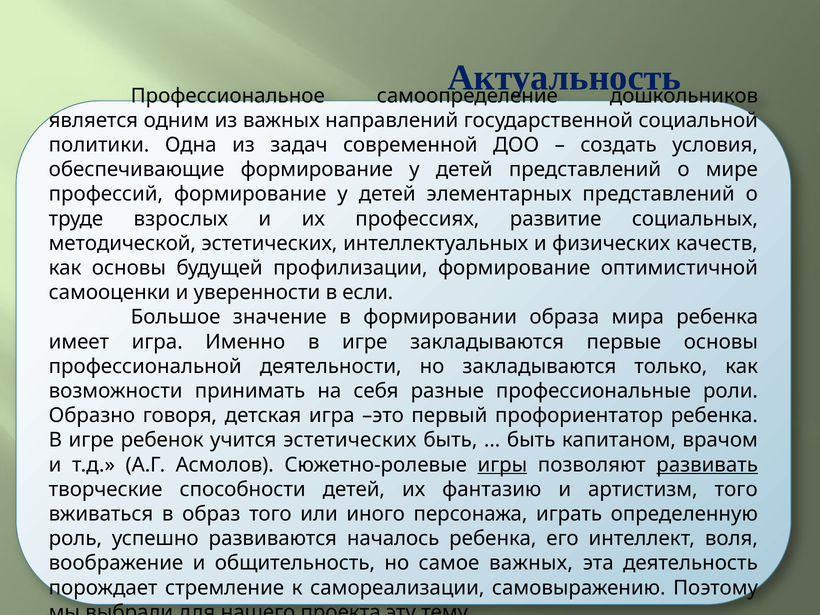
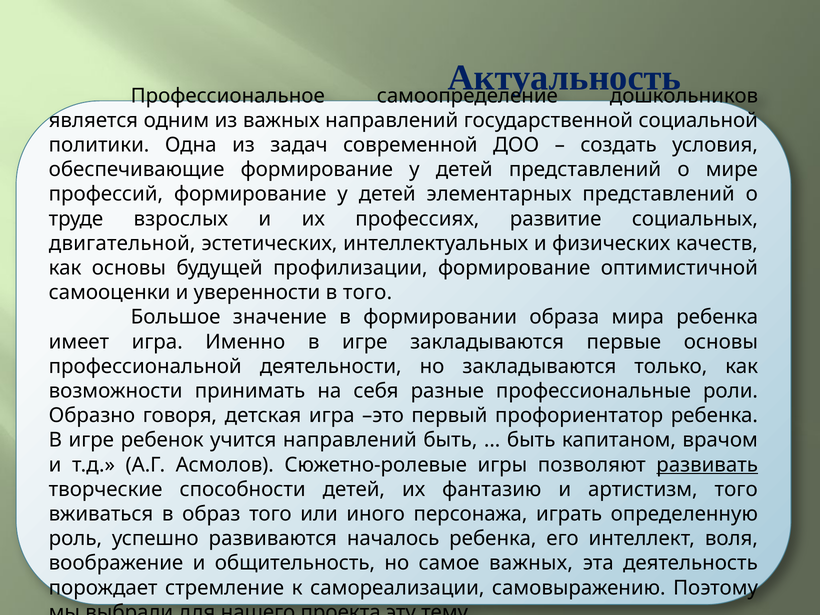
методической: методической -> двигательной
в если: если -> того
учится эстетических: эстетических -> направлений
игры underline: present -> none
